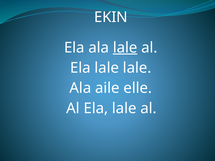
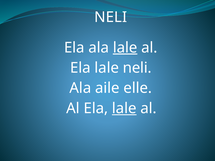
EKIN at (111, 17): EKIN -> NELI
lale lale: lale -> neli
lale at (124, 108) underline: none -> present
